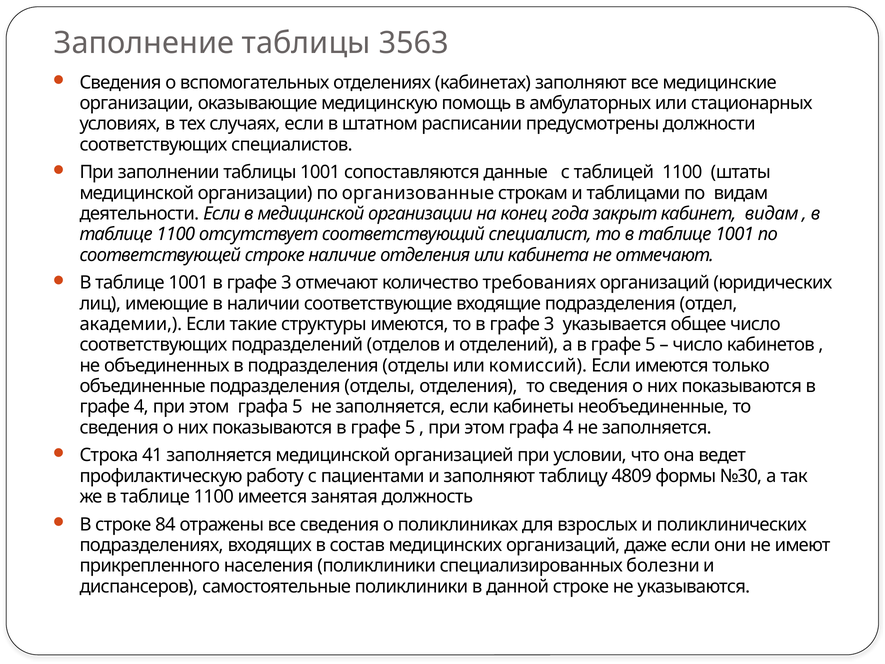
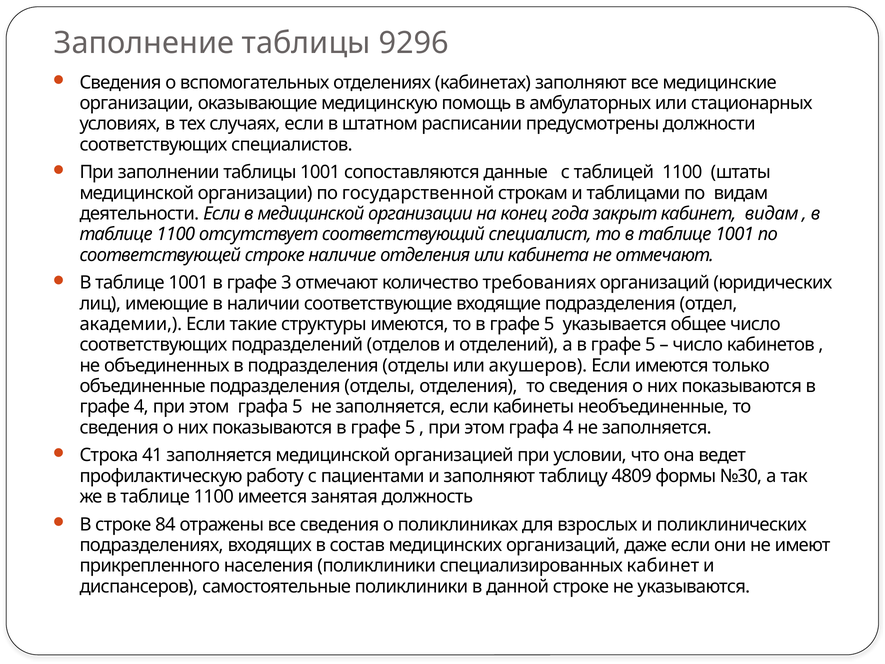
3563: 3563 -> 9296
организованные: организованные -> государственной
то в графе 3: 3 -> 5
комиссий: комиссий -> акушеров
специализированных болезни: болезни -> кабинет
